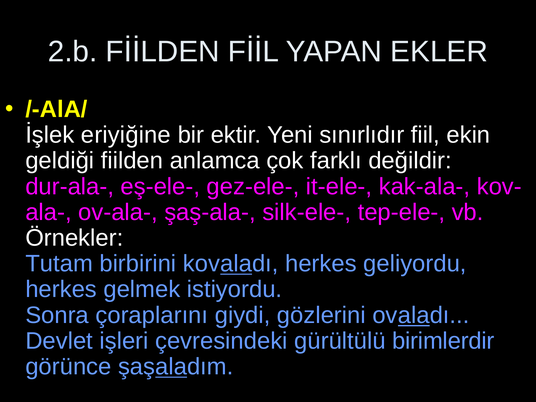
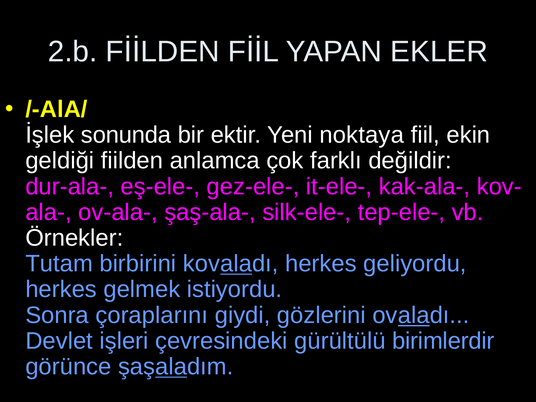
eriyiğine: eriyiğine -> sonunda
sınırlıdır: sınırlıdır -> noktaya
